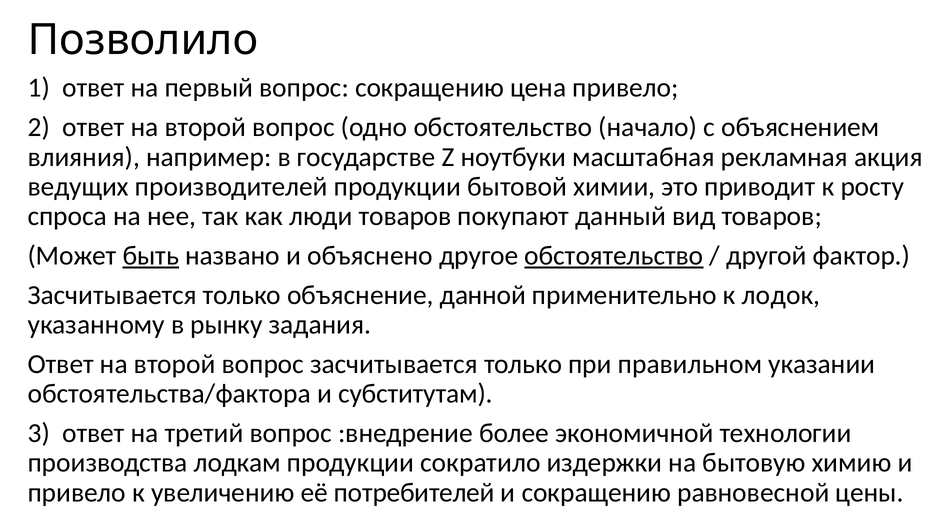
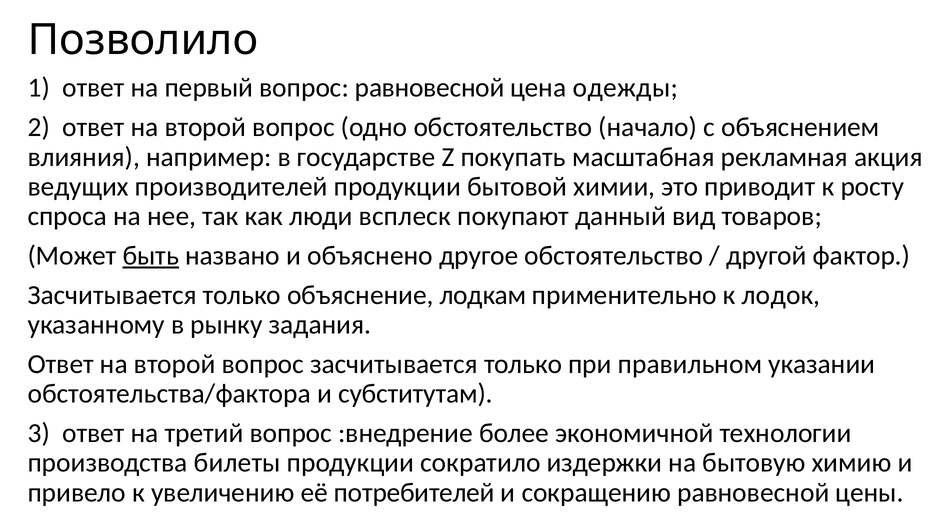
вопрос сокращению: сокращению -> равновесной
цена привело: привело -> одежды
ноутбуки: ноутбуки -> покупать
люди товаров: товаров -> всплеск
обстоятельство at (614, 256) underline: present -> none
данной: данной -> лодкам
лодкам: лодкам -> билеты
